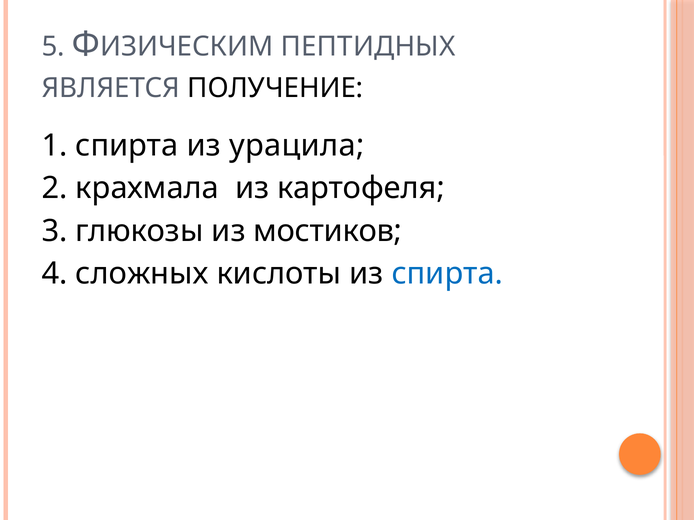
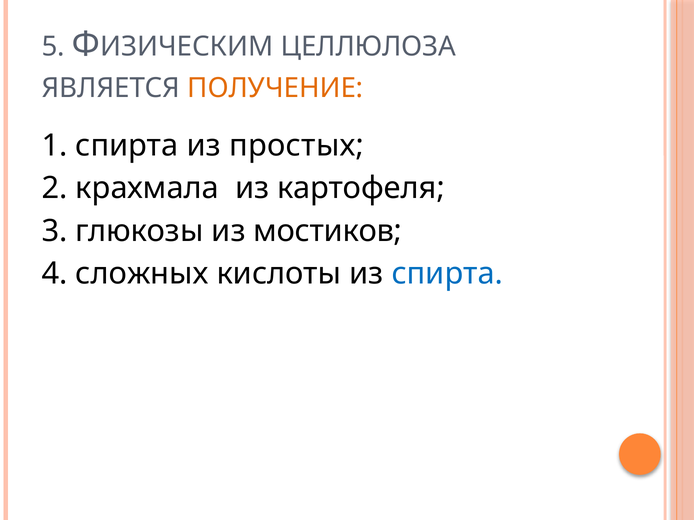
ПЕПТИДНЫХ: ПЕПТИДНЫХ -> ЦЕЛЛЮЛОЗА
ПОЛУЧЕНИЕ colour: black -> orange
урацила: урацила -> простых
